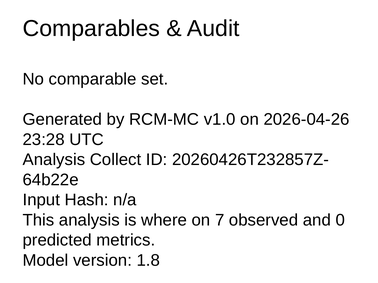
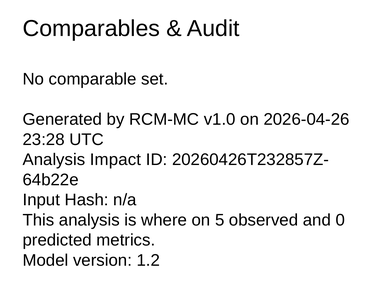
Collect: Collect -> Impact
7: 7 -> 5
1.8: 1.8 -> 1.2
